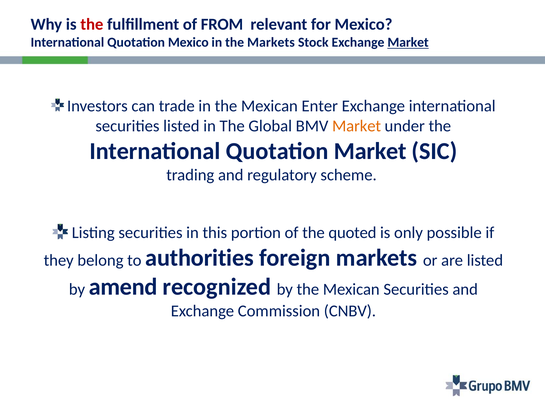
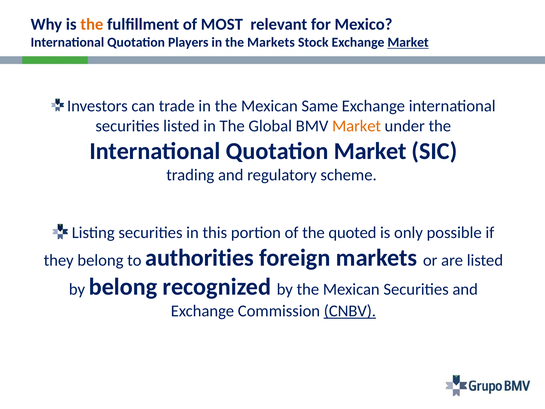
the at (92, 24) colour: red -> orange
FROM: FROM -> MOST
Quotation Mexico: Mexico -> Players
Enter: Enter -> Same
by amend: amend -> belong
CNBV underline: none -> present
